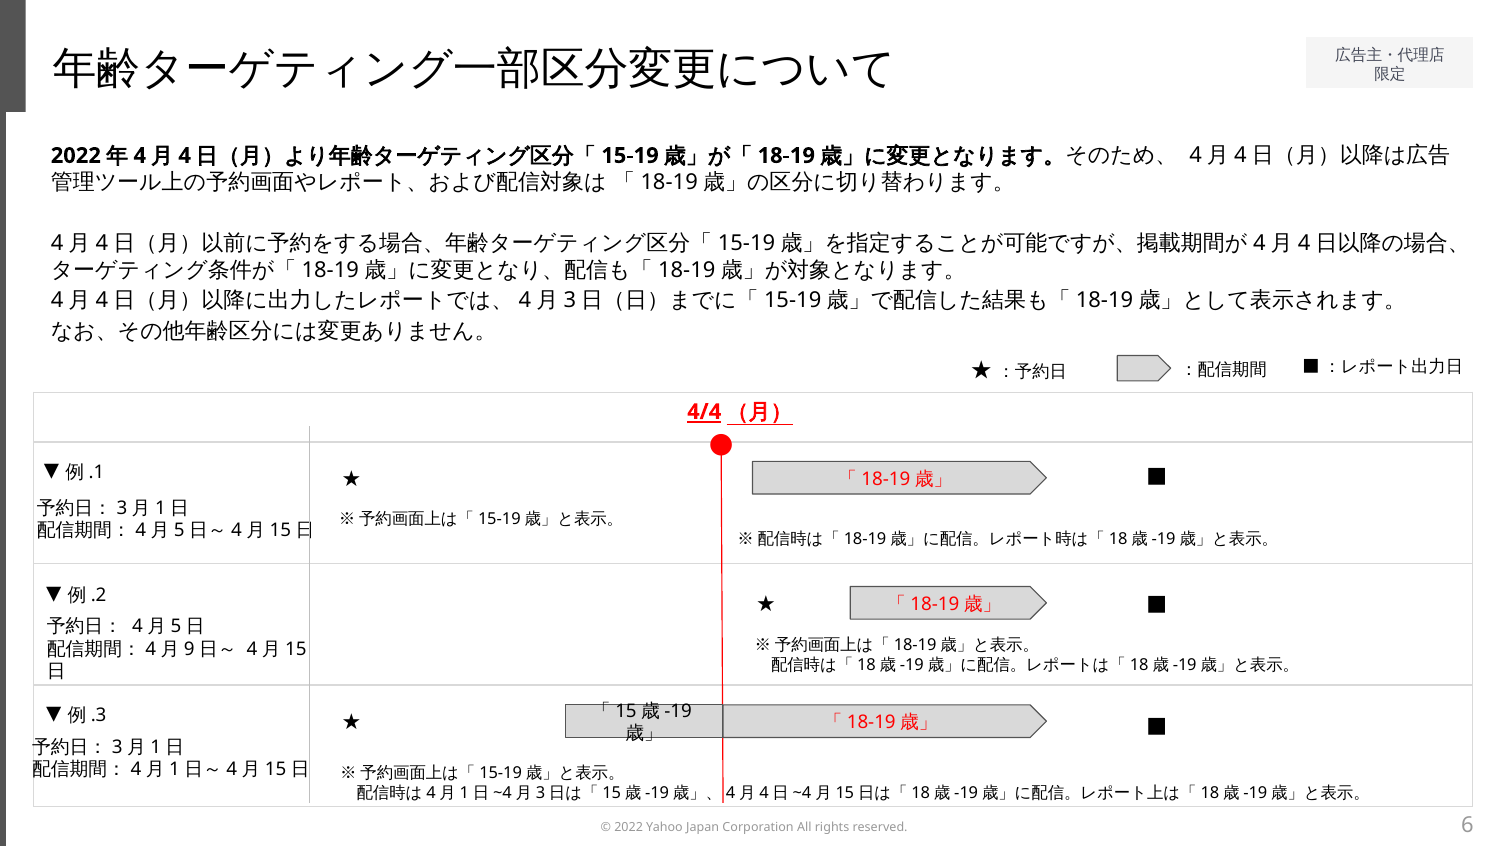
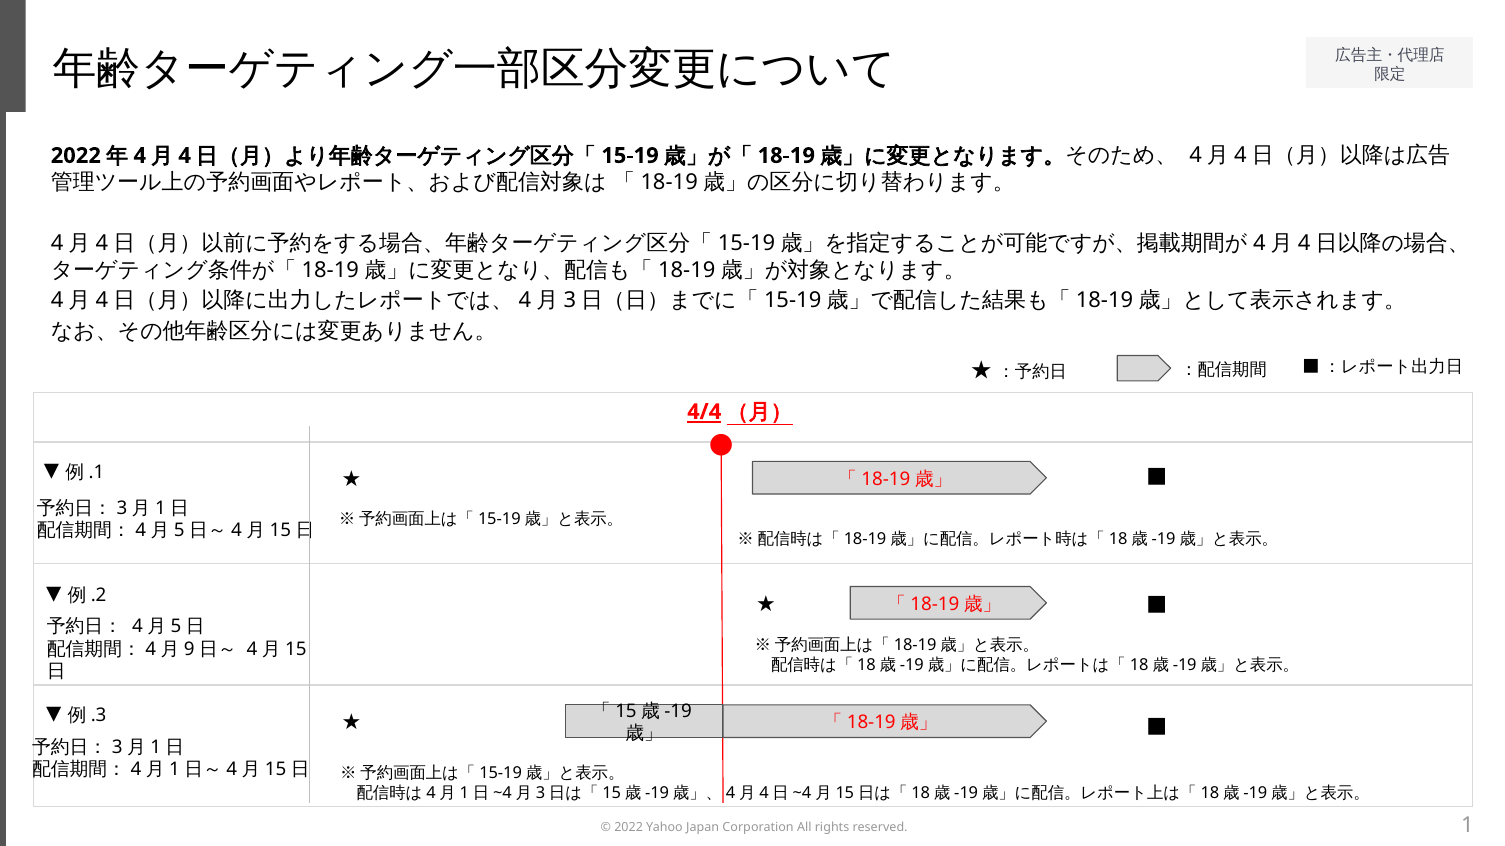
6: 6 -> 1
